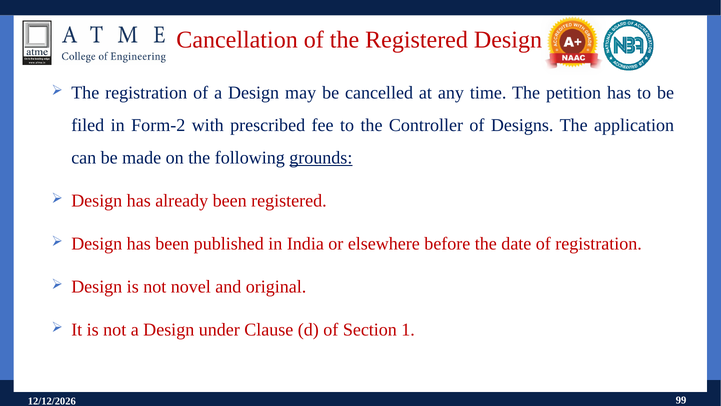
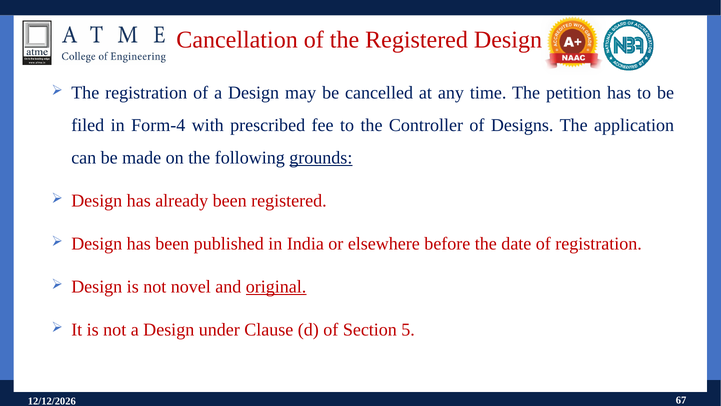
Form-2: Form-2 -> Form-4
original underline: none -> present
1: 1 -> 5
99: 99 -> 67
